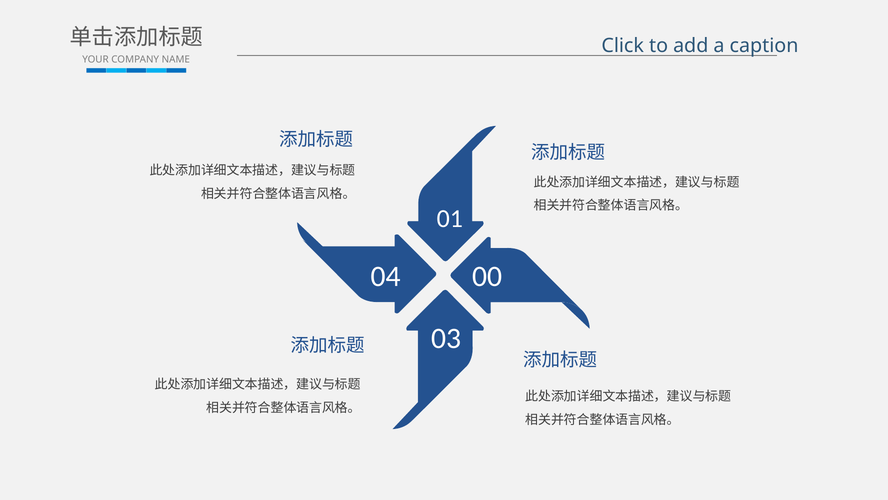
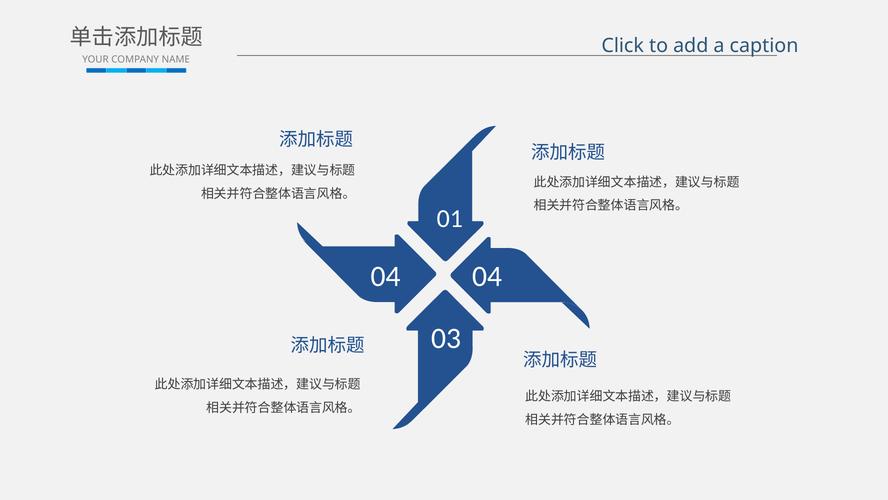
04 00: 00 -> 04
